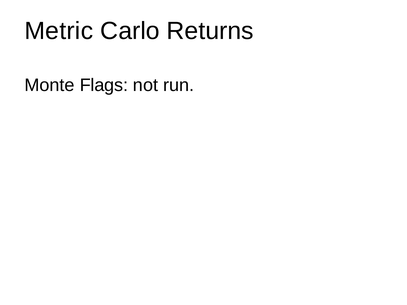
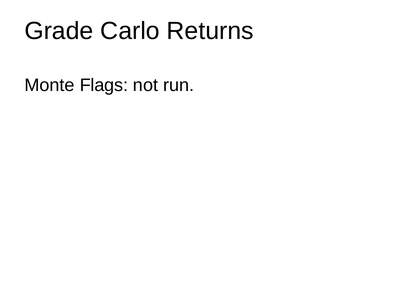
Metric: Metric -> Grade
